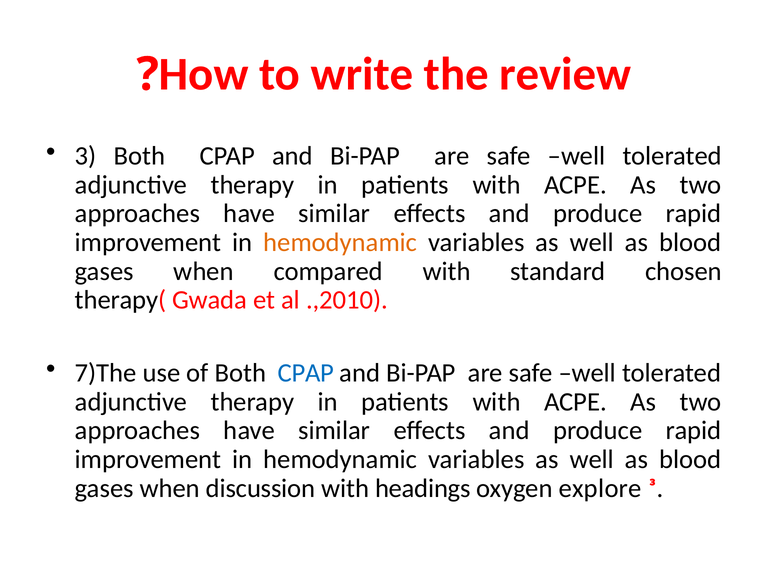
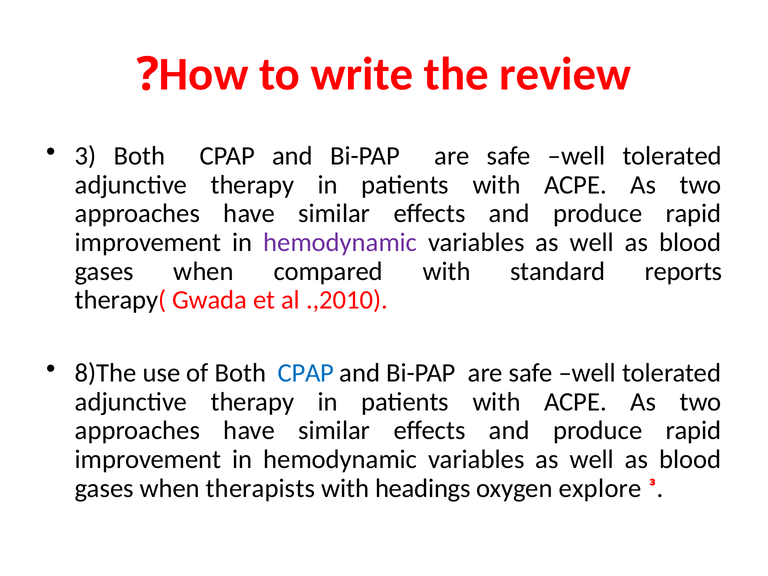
hemodynamic at (340, 242) colour: orange -> purple
chosen: chosen -> reports
7)The: 7)The -> 8)The
discussion: discussion -> therapists
